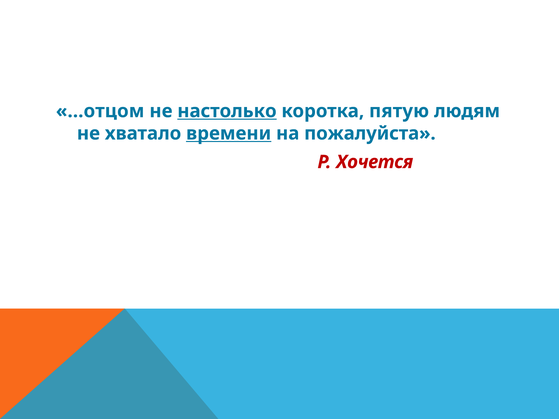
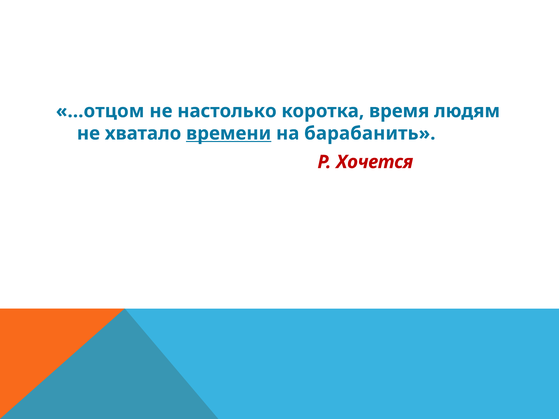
настолько underline: present -> none
пятую: пятую -> время
пожалуйста: пожалуйста -> барабанить
